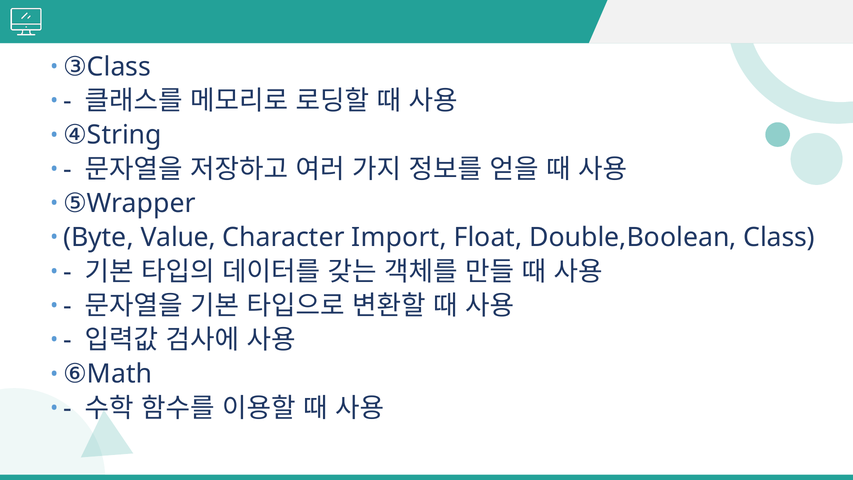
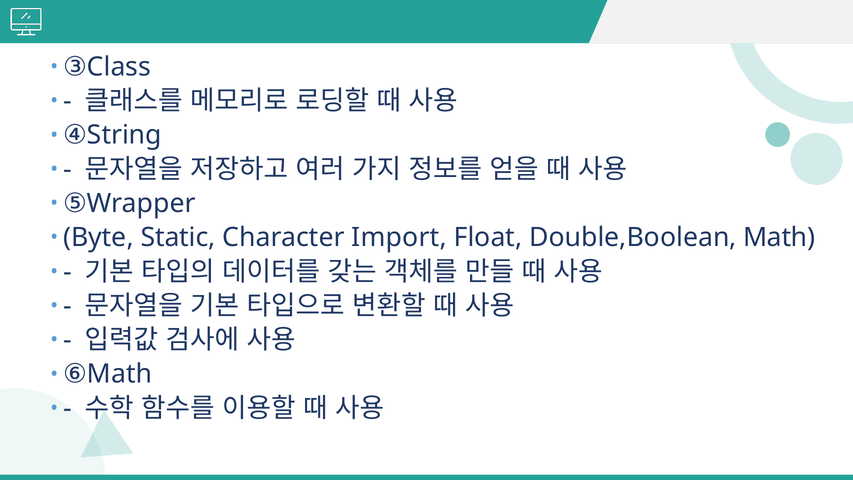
Value: Value -> Static
Double,Boolean Class: Class -> Math
